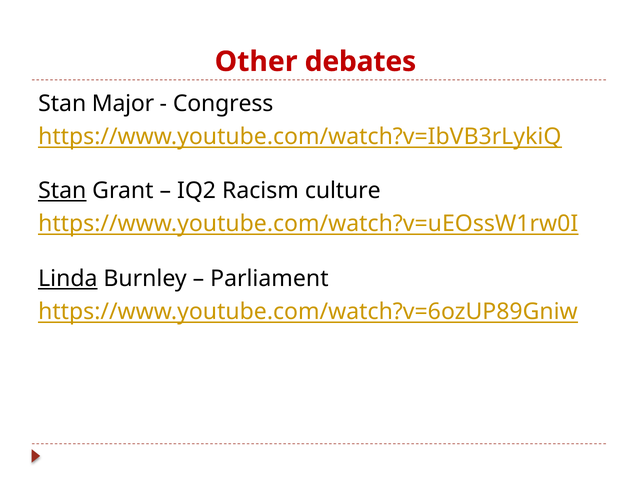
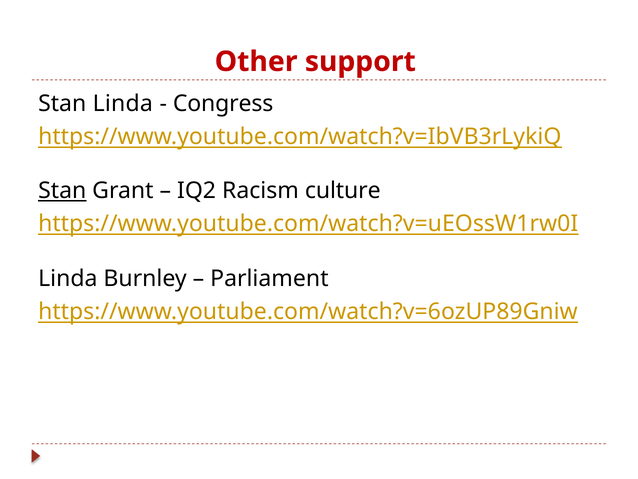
debates: debates -> support
Stan Major: Major -> Linda
Linda at (68, 278) underline: present -> none
